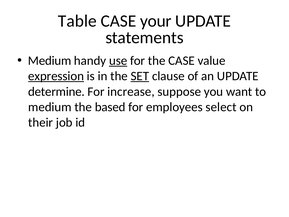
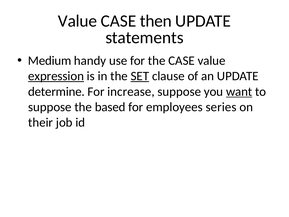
Table at (77, 21): Table -> Value
your: your -> then
use underline: present -> none
want underline: none -> present
medium at (50, 107): medium -> suppose
select: select -> series
